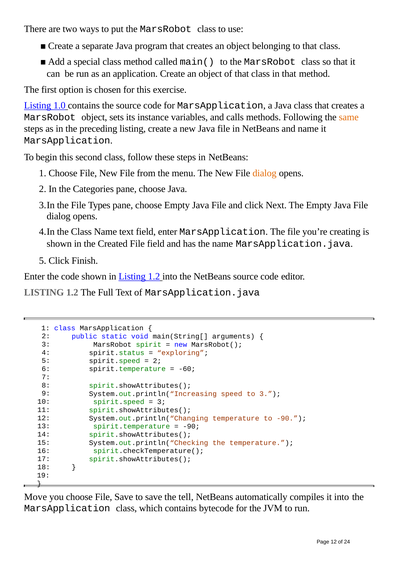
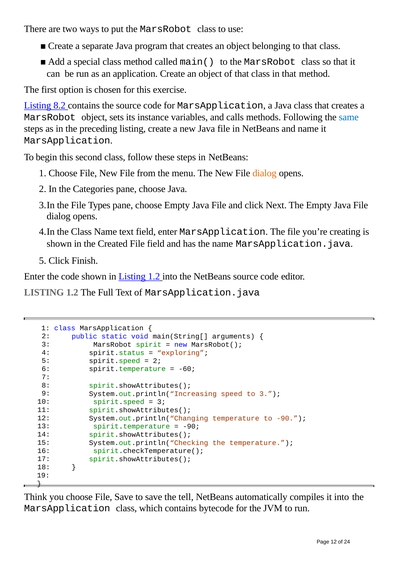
1.0: 1.0 -> 8.2
same colour: orange -> blue
Move: Move -> Think
